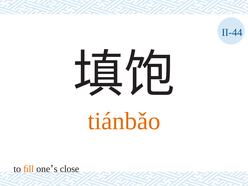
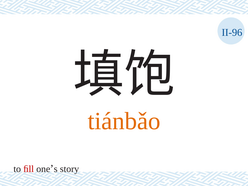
II-44: II-44 -> II-96
ﬁll colour: orange -> red
close: close -> story
